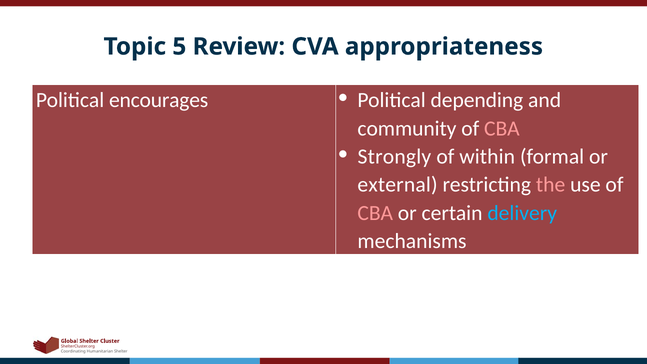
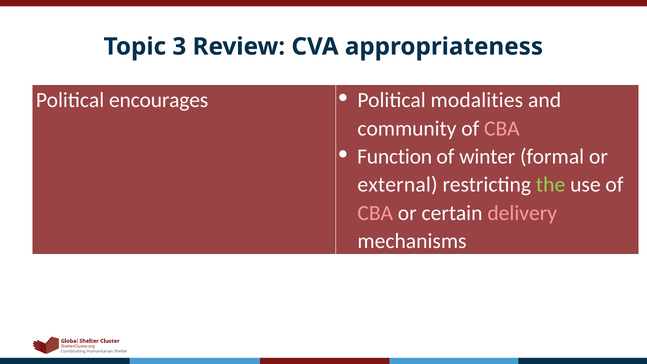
5: 5 -> 3
depending: depending -> modalities
Strongly: Strongly -> Function
within: within -> winter
the colour: pink -> light green
delivery colour: light blue -> pink
